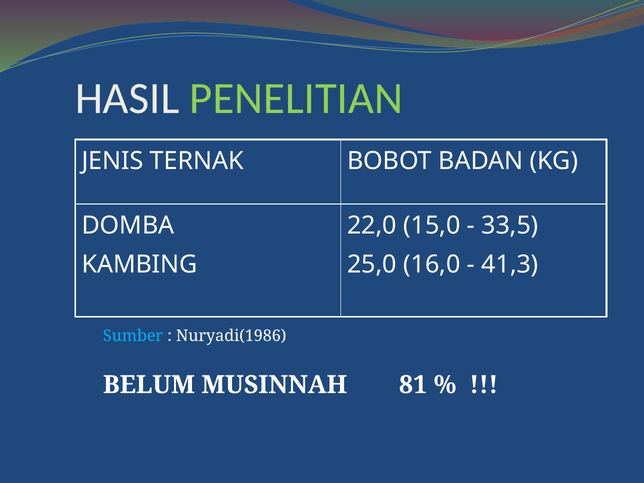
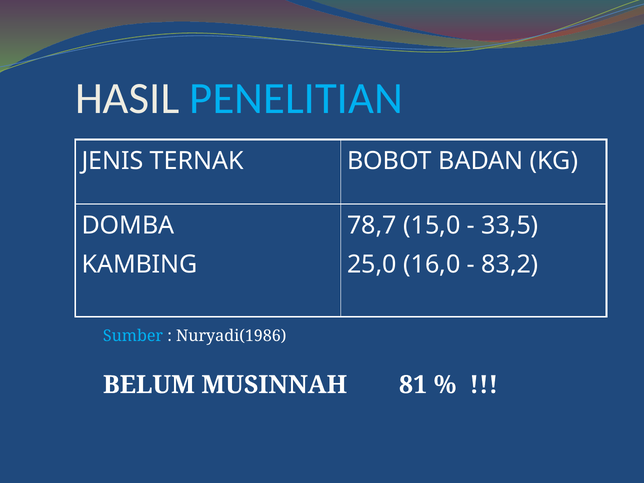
PENELITIAN colour: light green -> light blue
22,0: 22,0 -> 78,7
41,3: 41,3 -> 83,2
